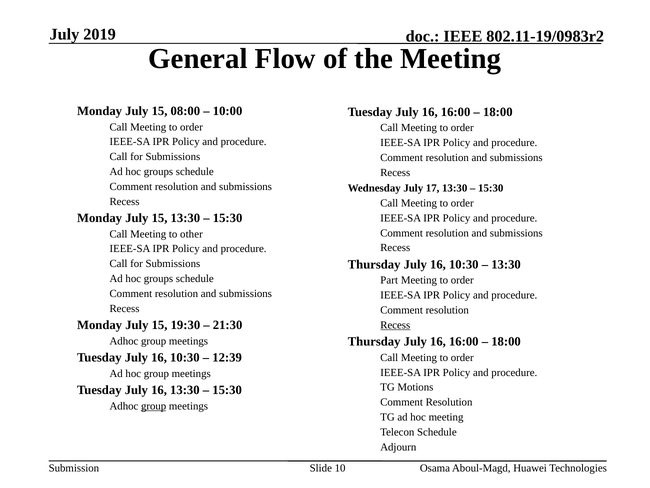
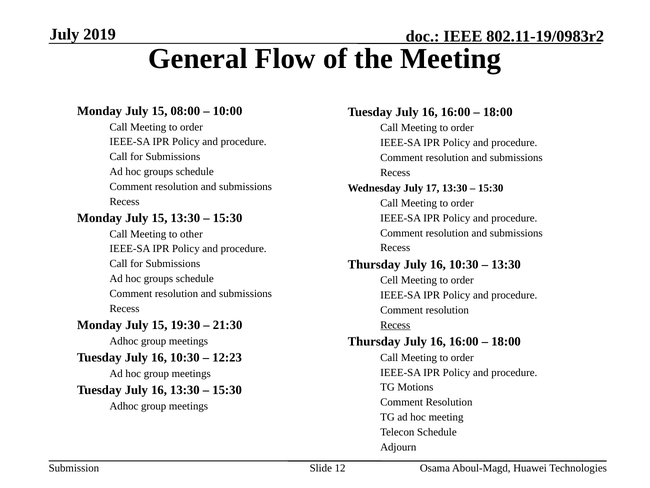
Part: Part -> Cell
12:39: 12:39 -> 12:23
group at (154, 406) underline: present -> none
10: 10 -> 12
